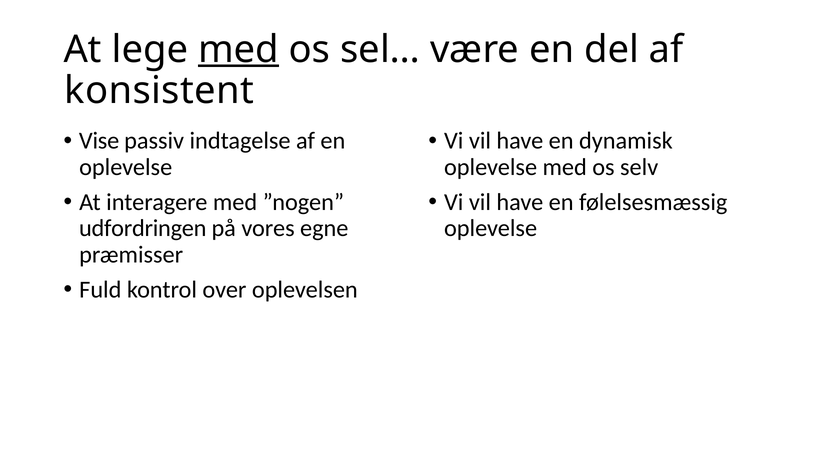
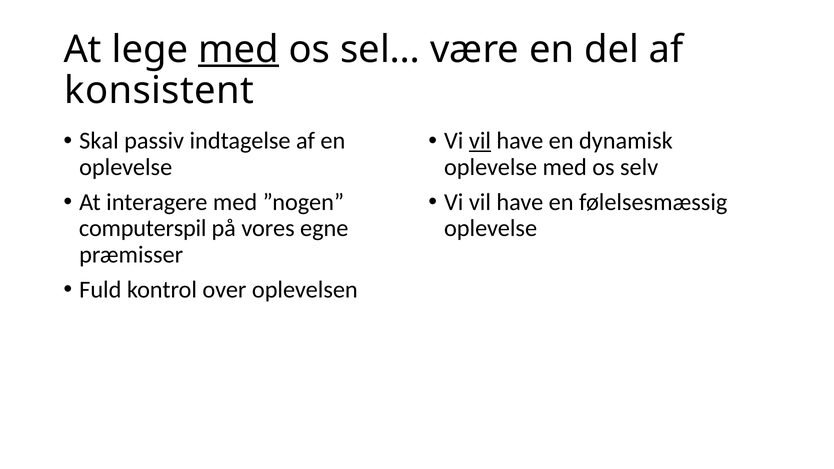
Vise: Vise -> Skal
vil at (480, 141) underline: none -> present
udfordringen: udfordringen -> computerspil
